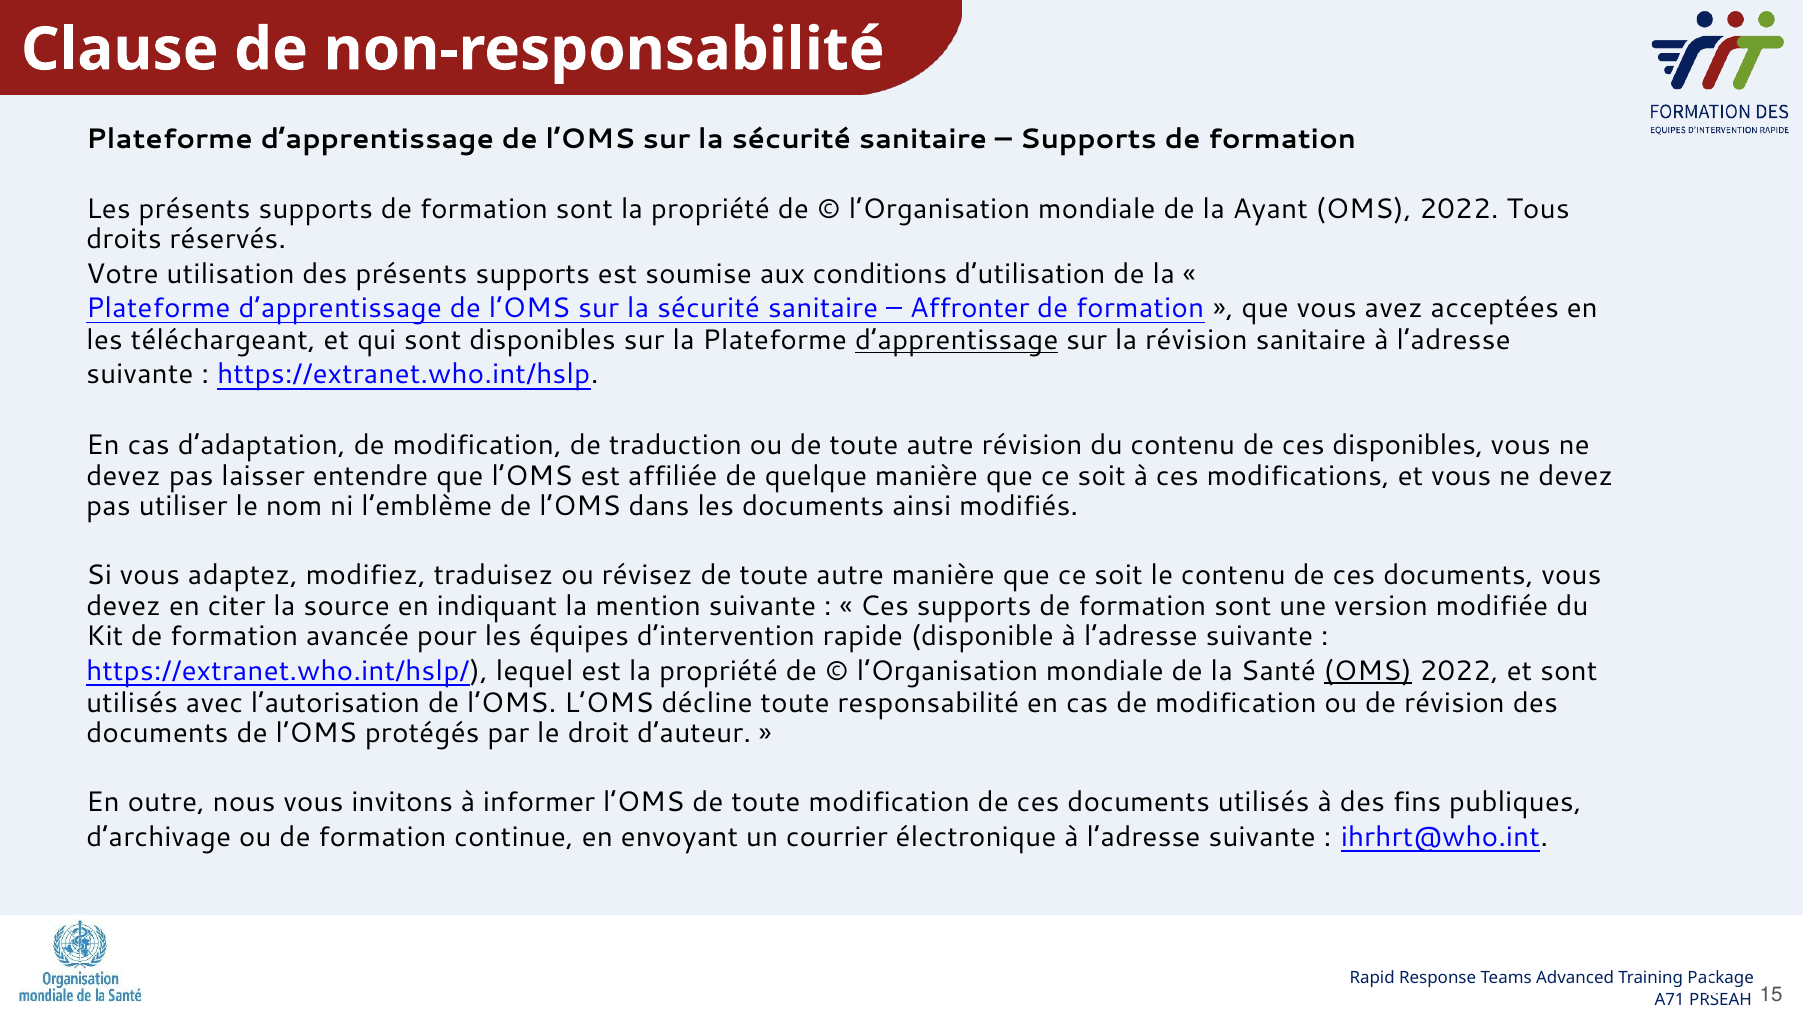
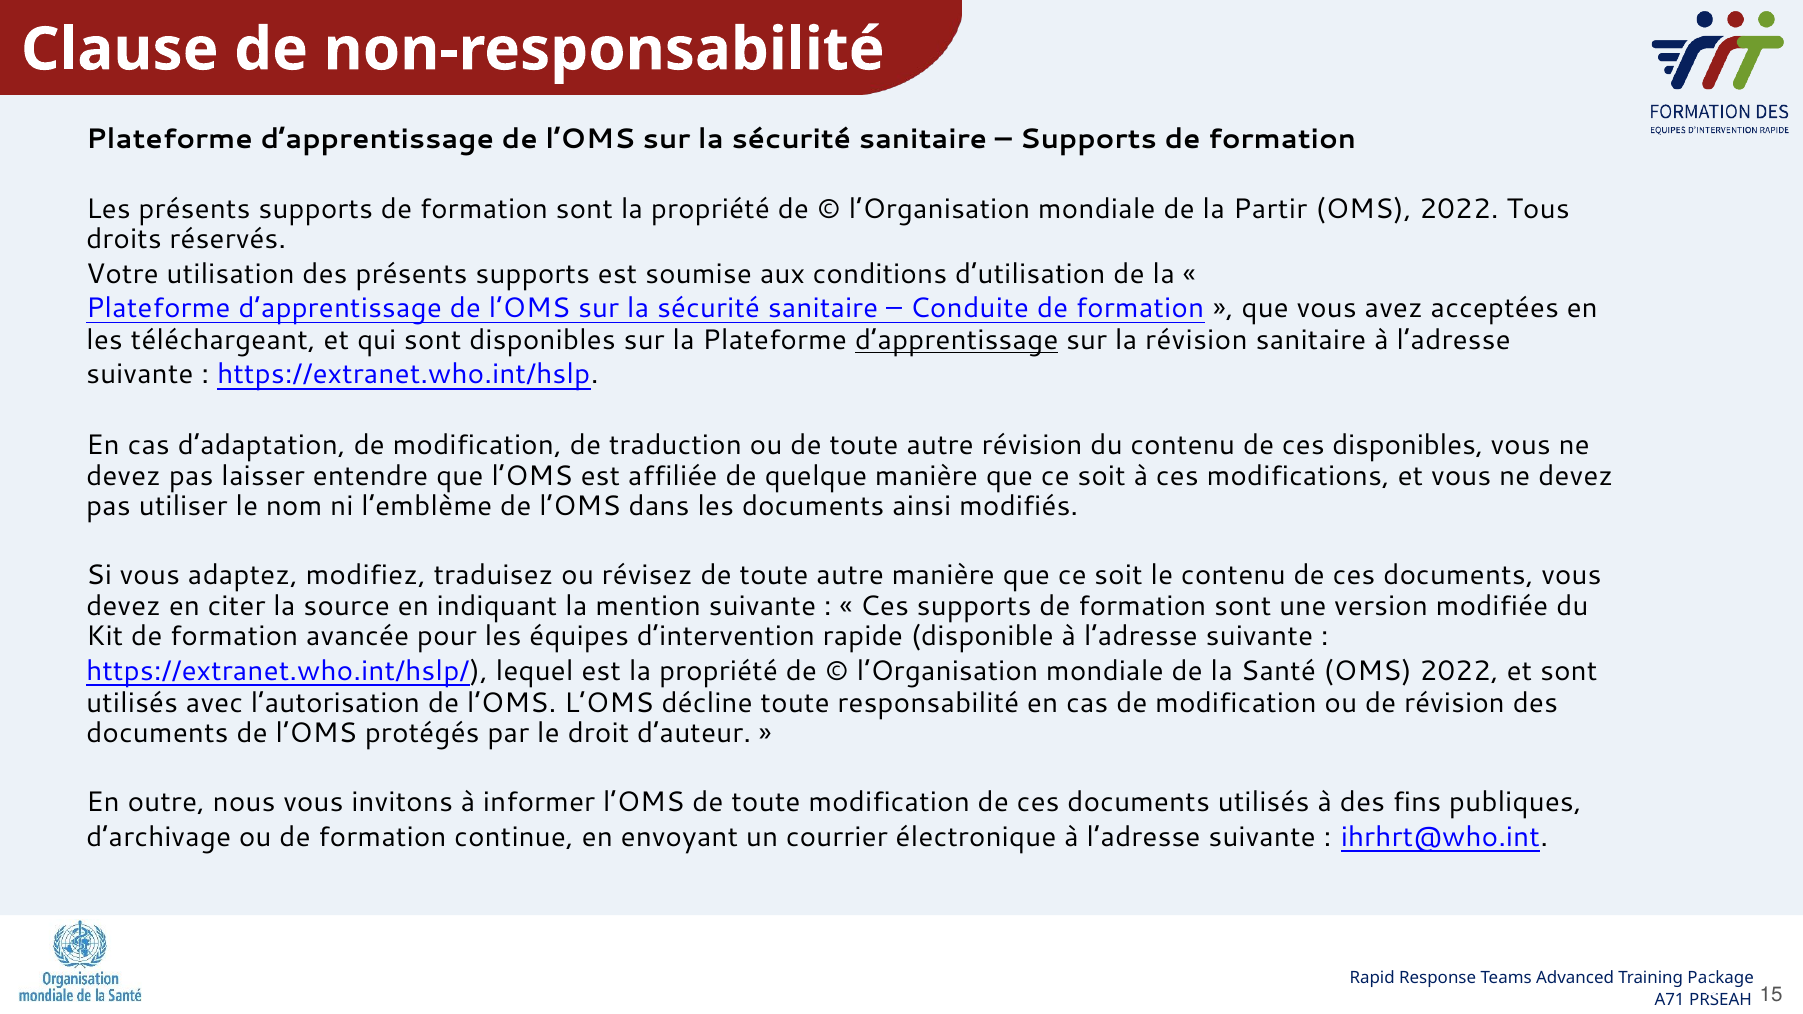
Ayant: Ayant -> Partir
Affronter: Affronter -> Conduite
OMS at (1368, 671) underline: present -> none
